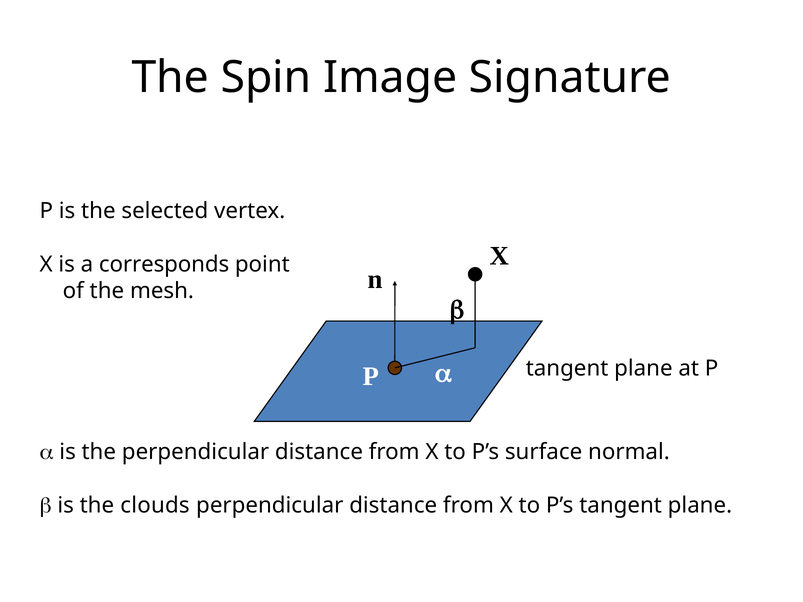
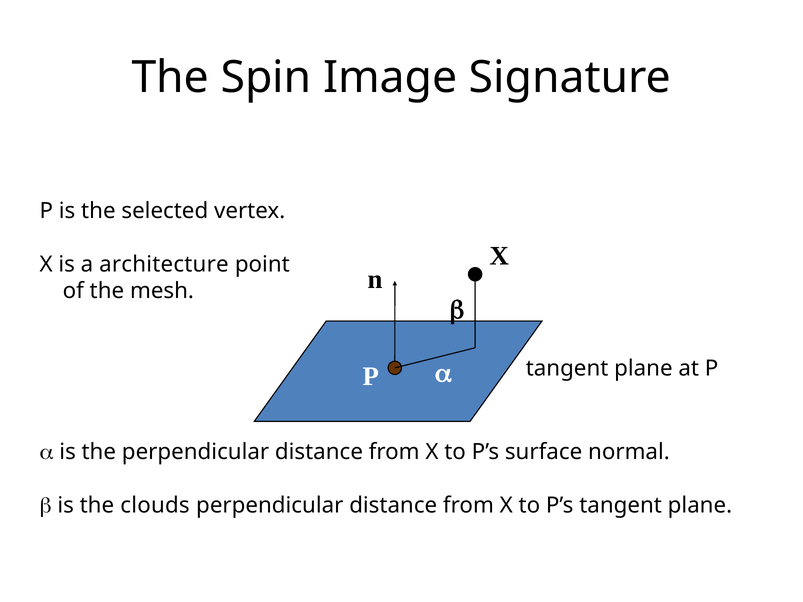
corresponds: corresponds -> architecture
